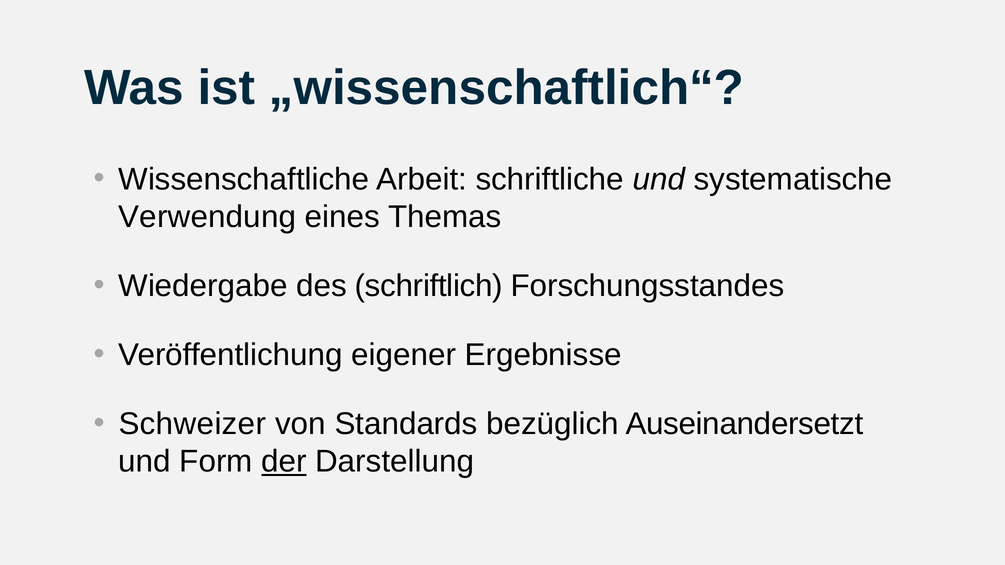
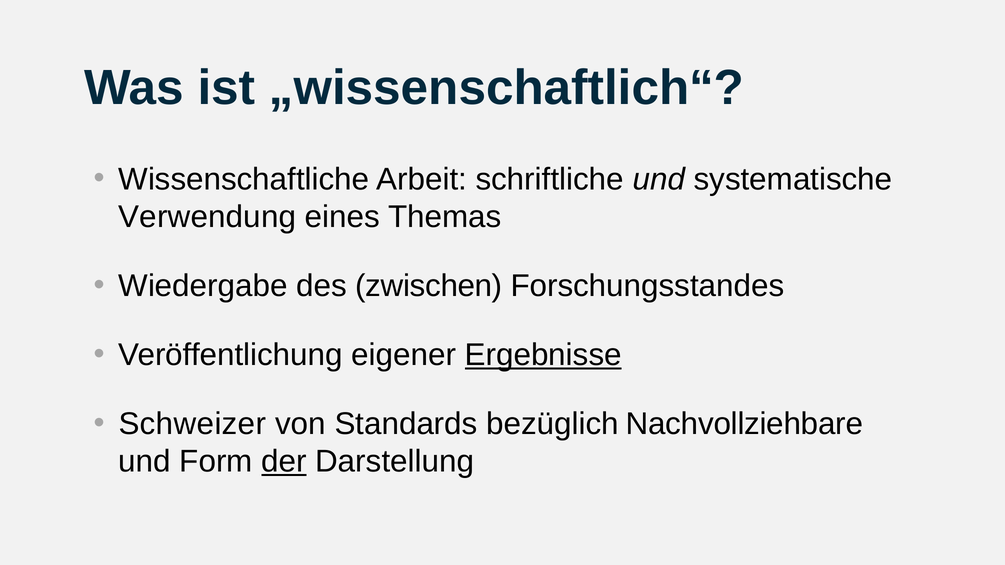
schriftlich: schriftlich -> zwischen
Ergebnisse underline: none -> present
Auseinandersetzt: Auseinandersetzt -> Nachvollziehbare
